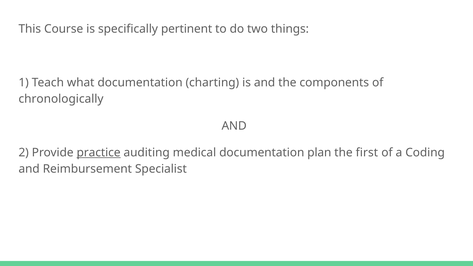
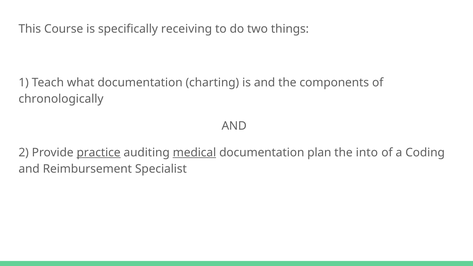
pertinent: pertinent -> receiving
medical underline: none -> present
first: first -> into
